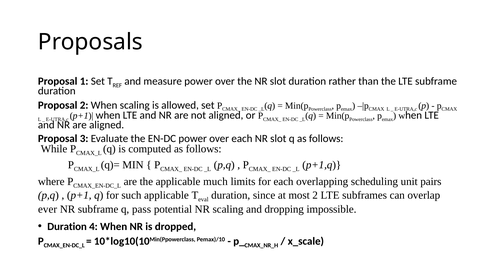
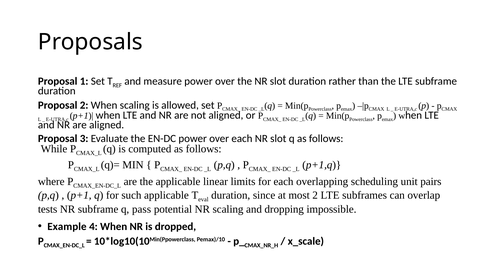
much: much -> linear
ever: ever -> tests
Duration at (67, 227): Duration -> Example
